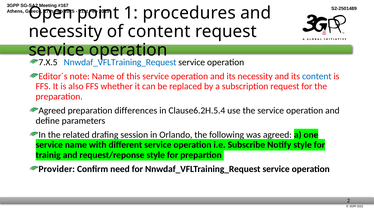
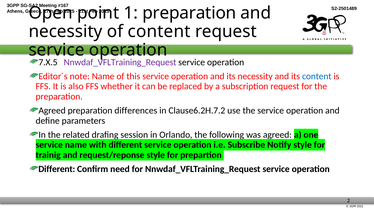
1 procedures: procedures -> preparation
Nnwdaf_VFLTraining_Request at (120, 62) colour: blue -> purple
Clause6.2H.5.4: Clause6.2H.5.4 -> Clause6.2H.7.2
Provider at (57, 168): Provider -> Different
